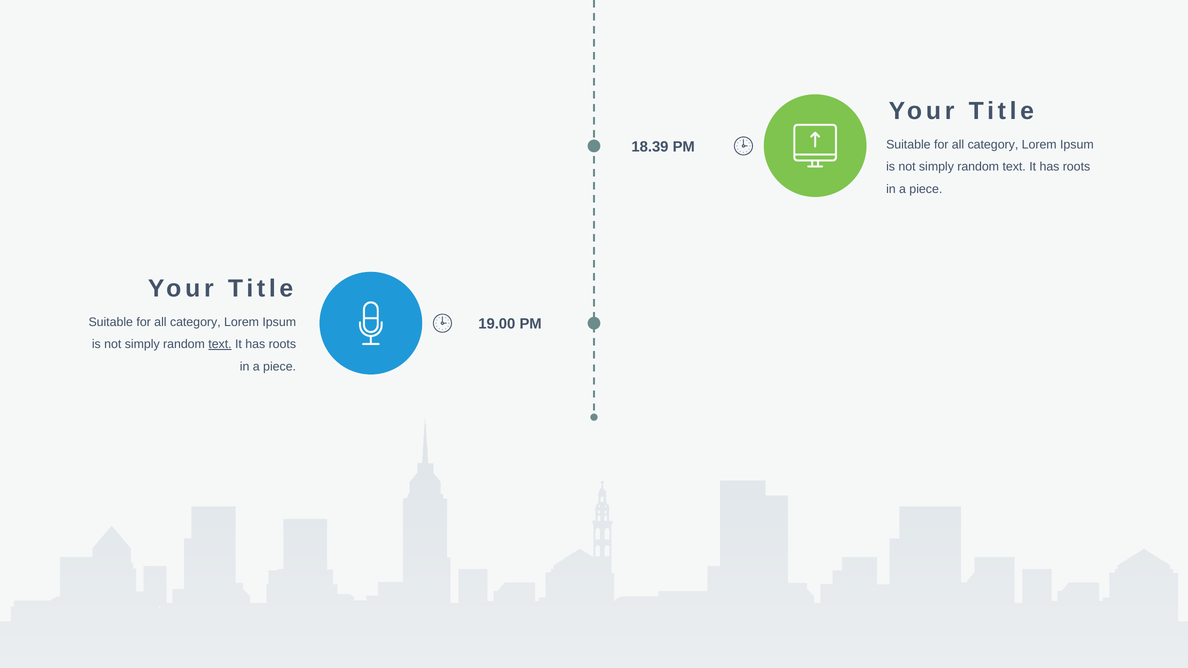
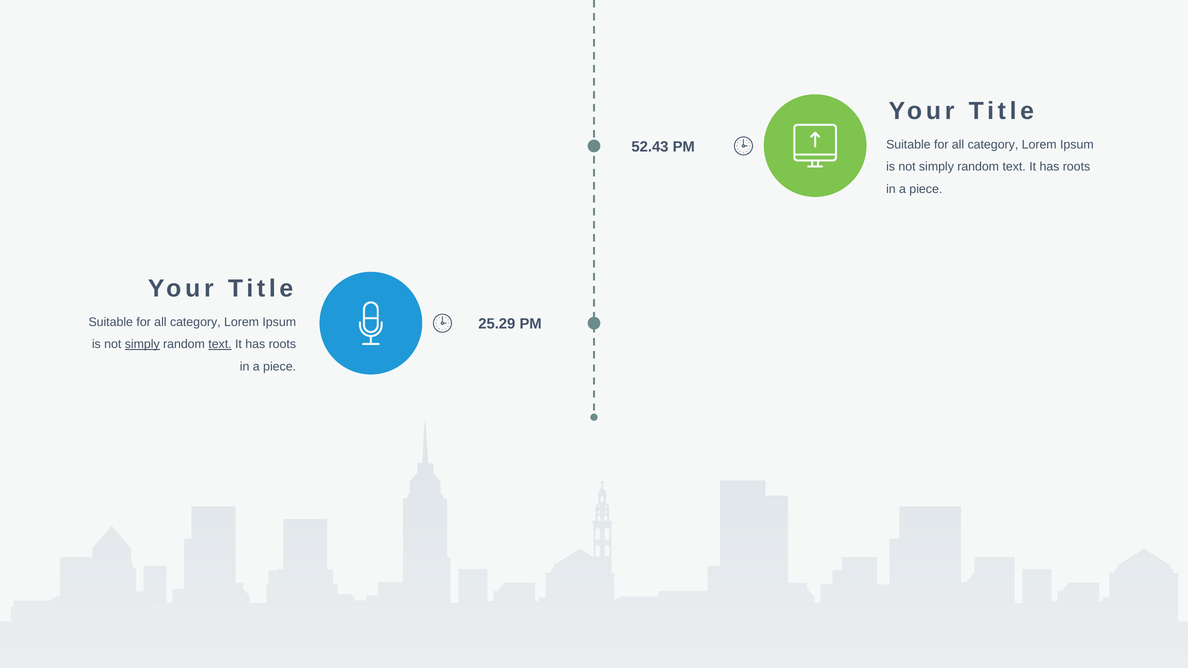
18.39: 18.39 -> 52.43
19.00: 19.00 -> 25.29
simply at (142, 344) underline: none -> present
